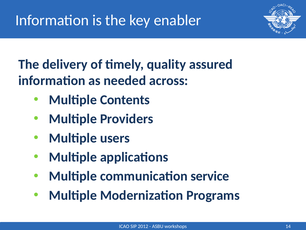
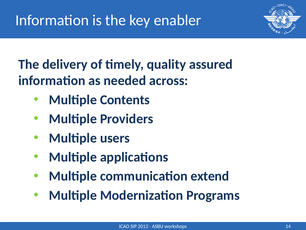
service: service -> extend
